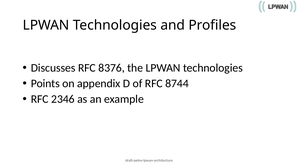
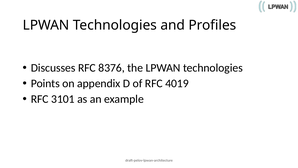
8744: 8744 -> 4019
2346: 2346 -> 3101
